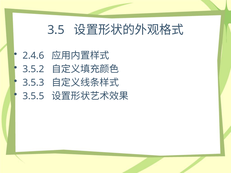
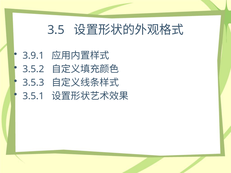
2.4.6: 2.4.6 -> 3.9.1
3.5.5: 3.5.5 -> 3.5.1
